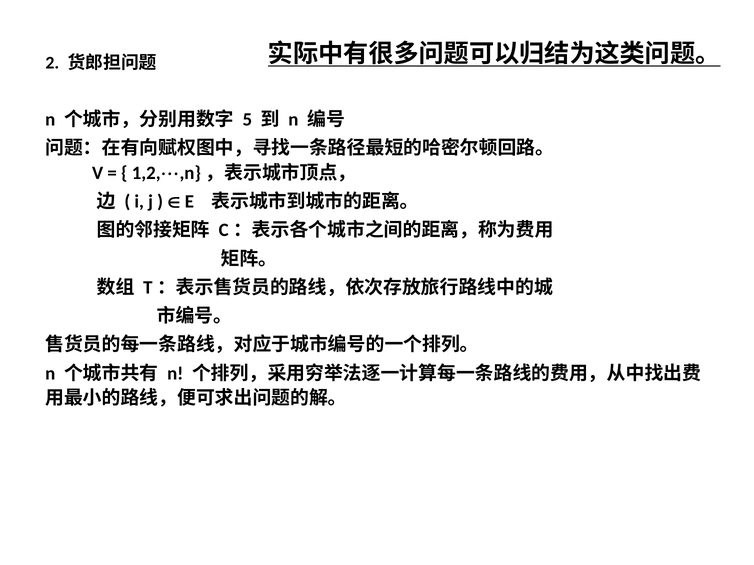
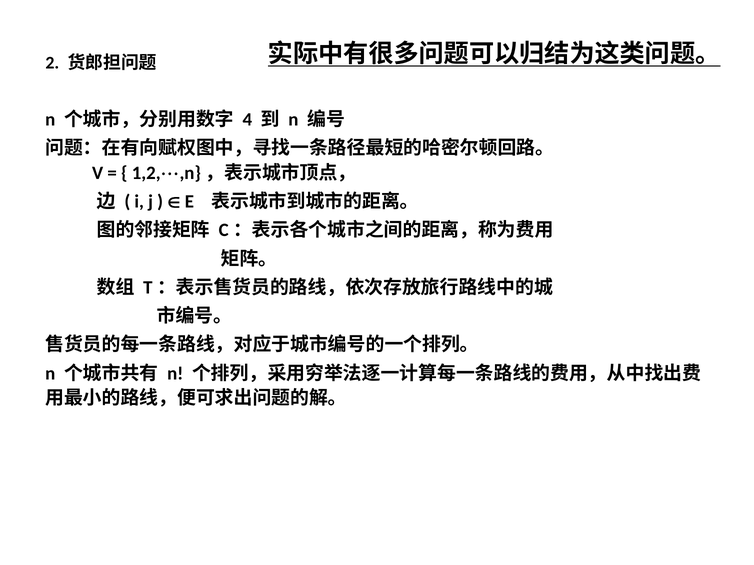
5: 5 -> 4
